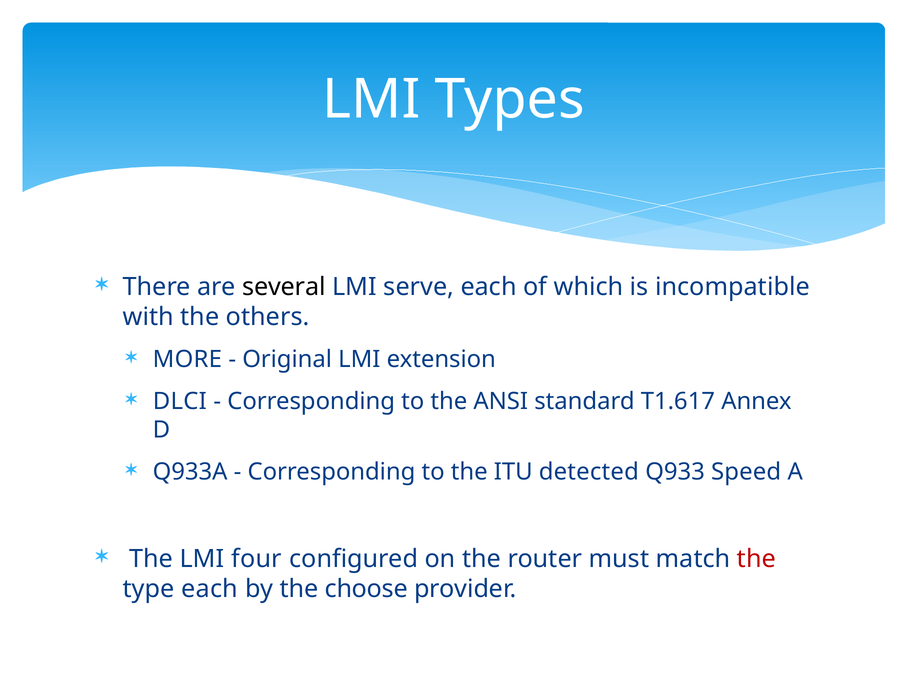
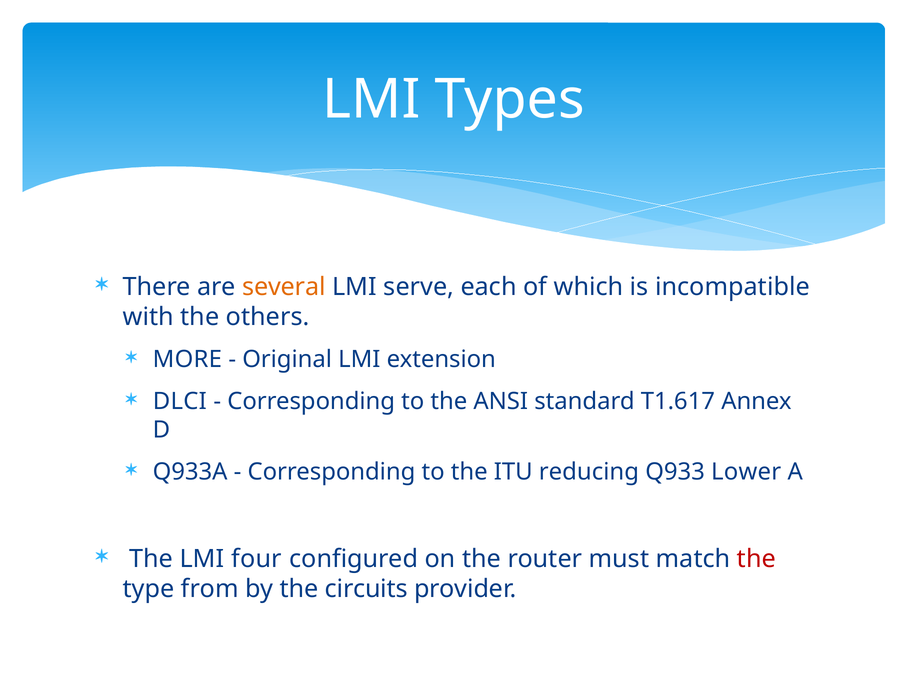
several colour: black -> orange
detected: detected -> reducing
Speed: Speed -> Lower
type each: each -> from
choose: choose -> circuits
